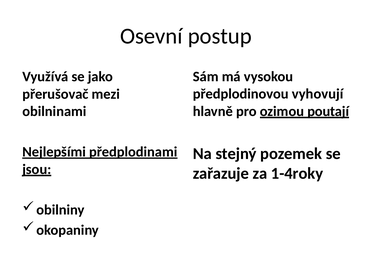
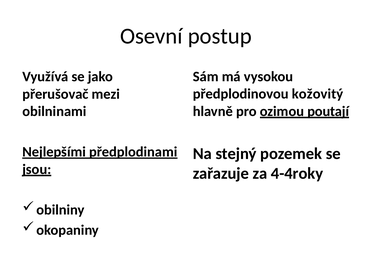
vyhovují: vyhovují -> kožovitý
1-4roky: 1-4roky -> 4-4roky
